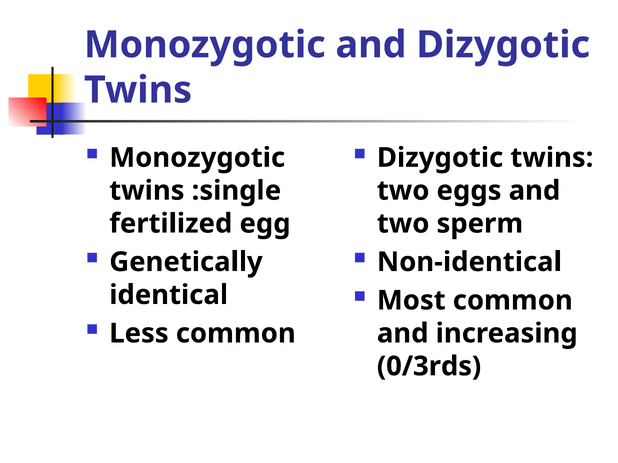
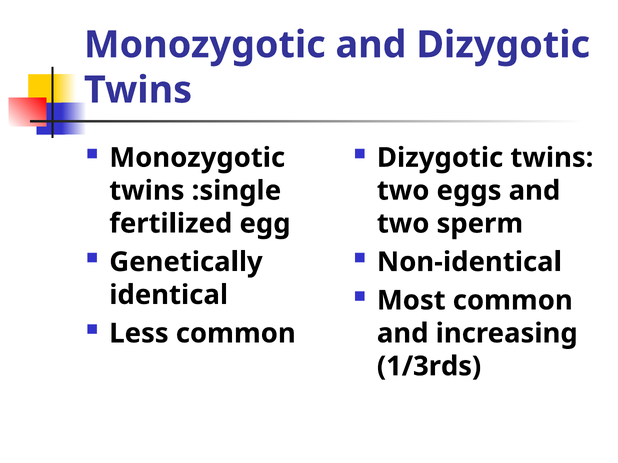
0/3rds: 0/3rds -> 1/3rds
